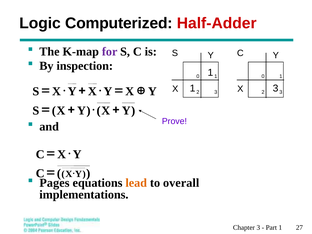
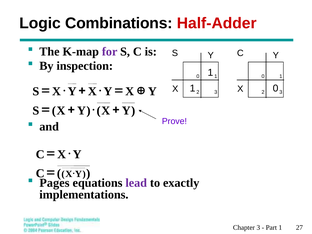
Computerized: Computerized -> Combinations
2 3: 3 -> 0
lead colour: orange -> purple
overall: overall -> exactly
